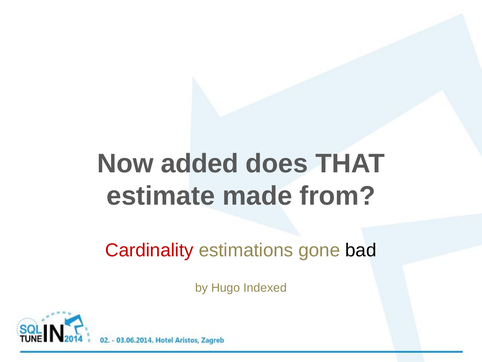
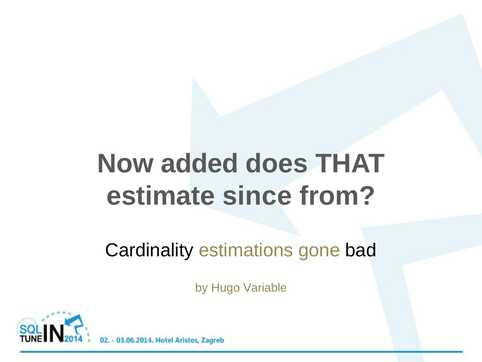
made: made -> since
Cardinality colour: red -> black
Indexed: Indexed -> Variable
